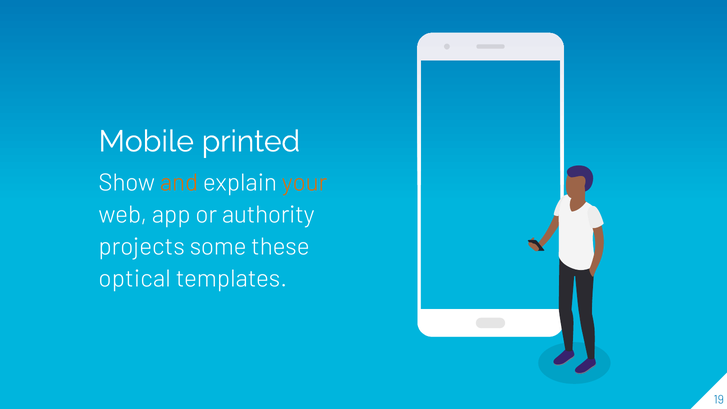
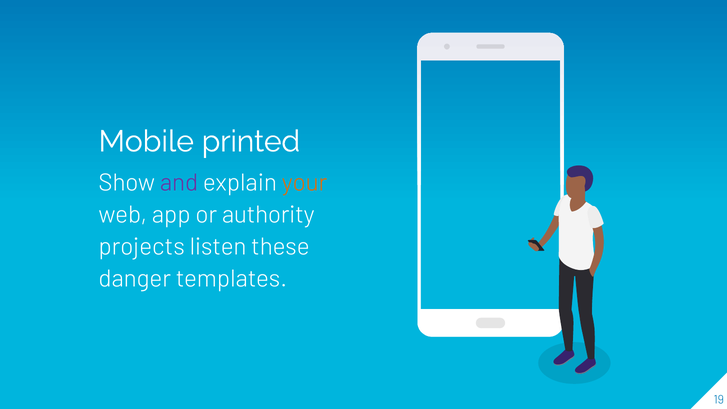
and colour: orange -> purple
some: some -> listen
optical: optical -> danger
